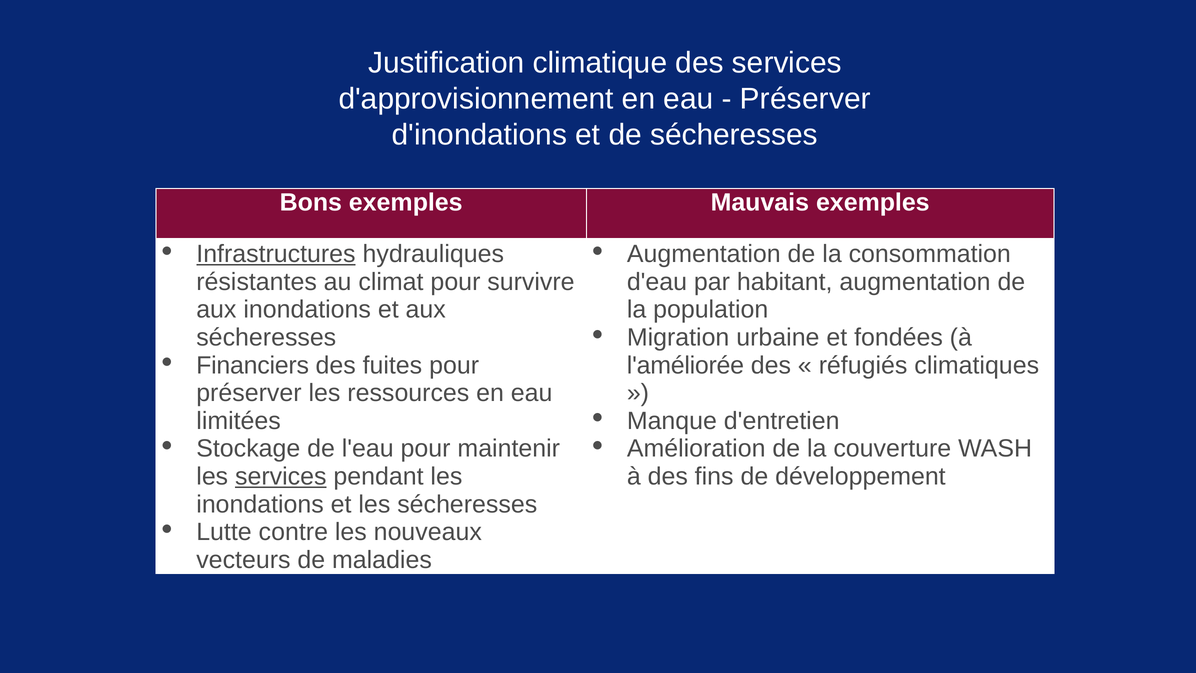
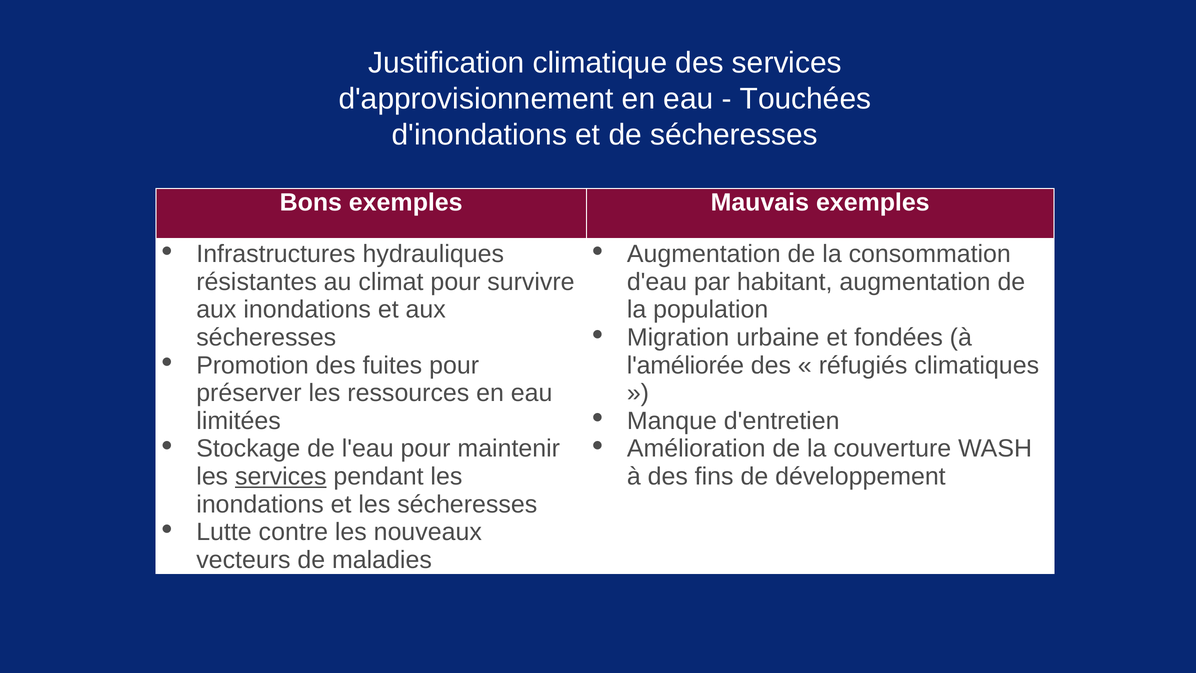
Préserver at (805, 99): Préserver -> Touchées
Infrastructures underline: present -> none
Financiers: Financiers -> Promotion
